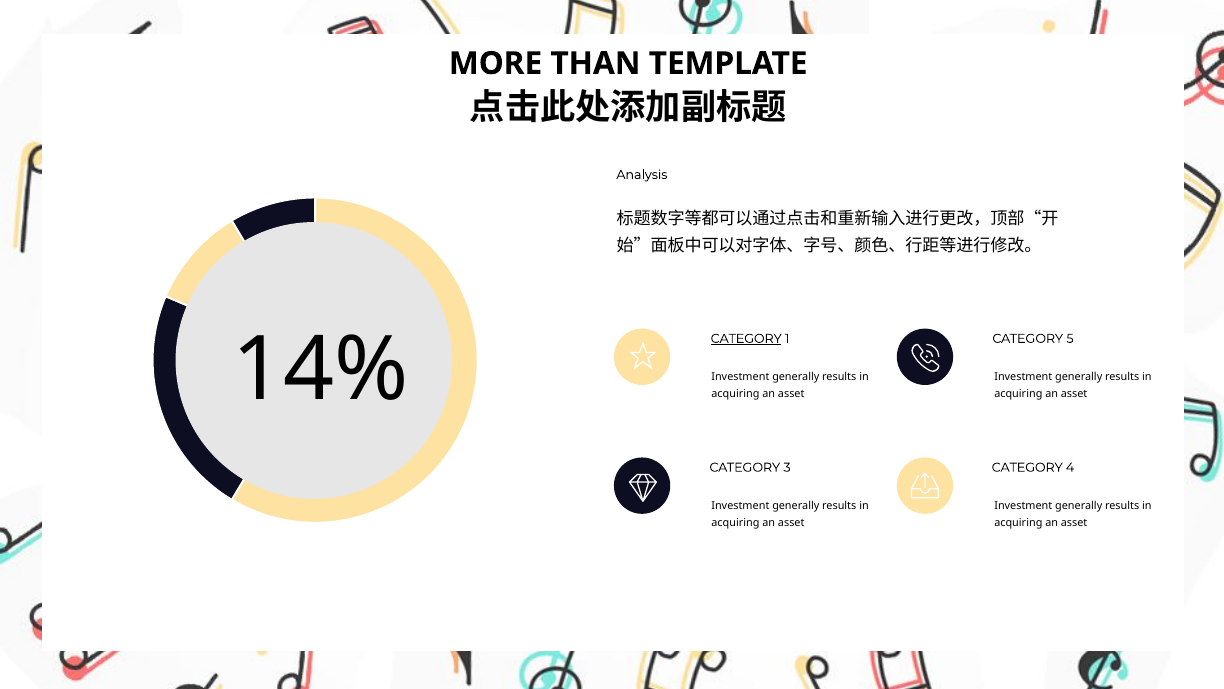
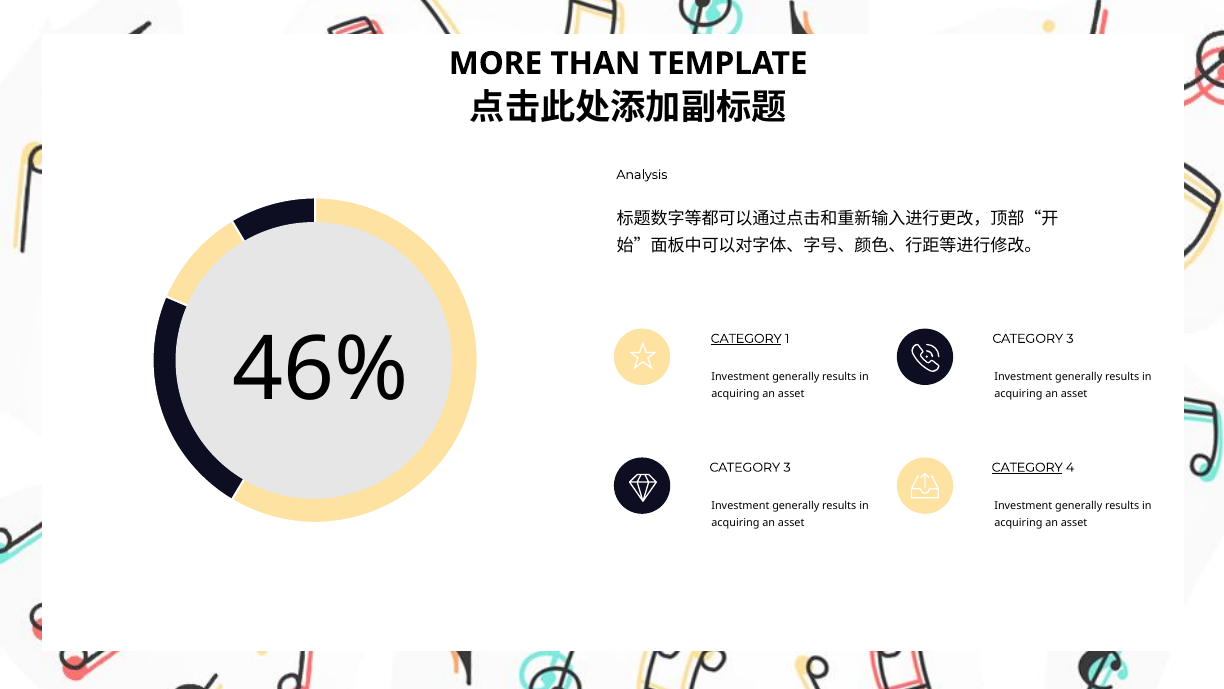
5 at (1070, 338): 5 -> 3
14%: 14% -> 46%
CATEGORY at (1027, 467) underline: none -> present
